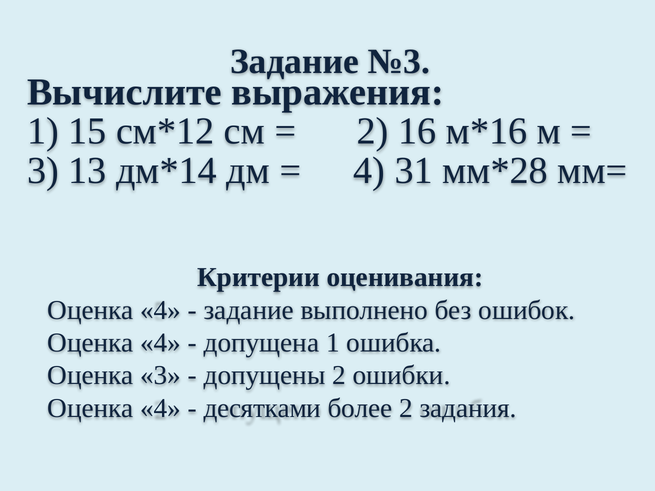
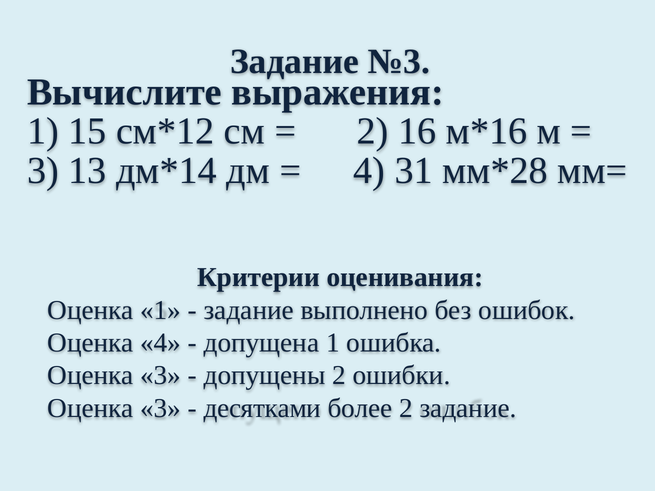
4 at (161, 310): 4 -> 1
4 at (161, 408): 4 -> 3
2 задания: задания -> задание
